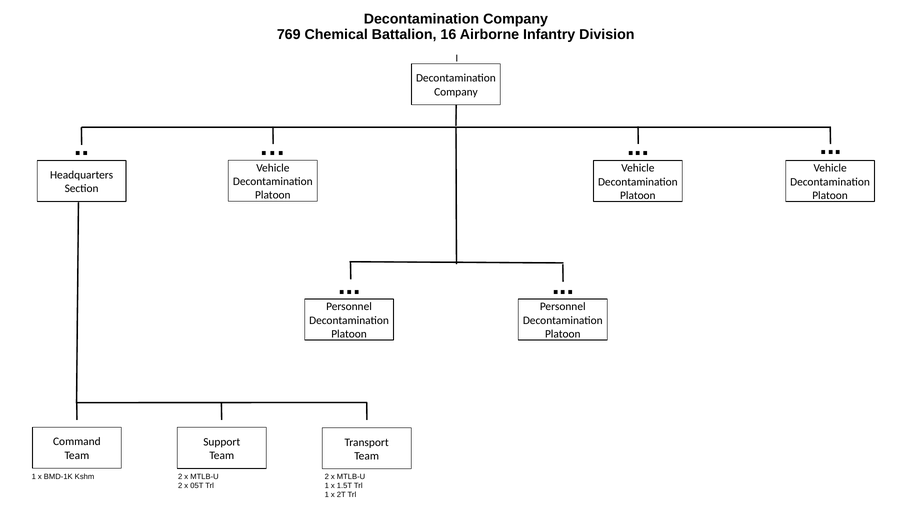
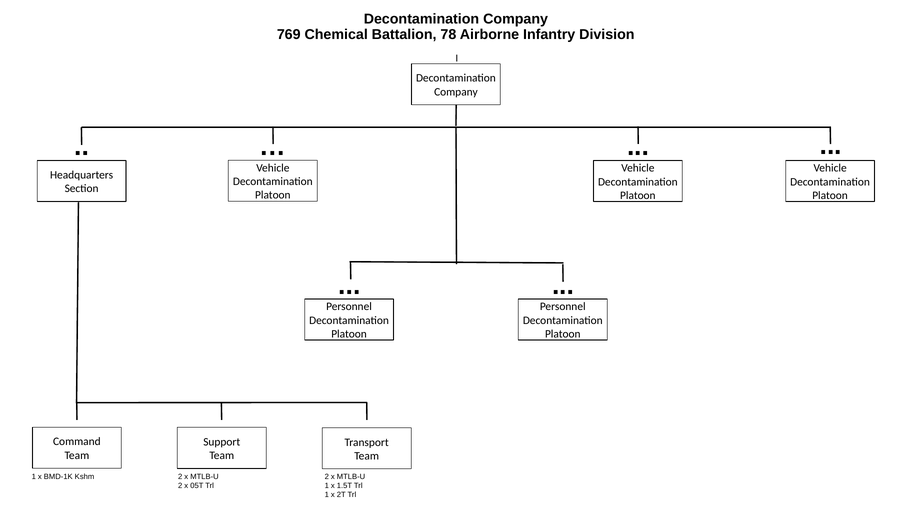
16: 16 -> 78
